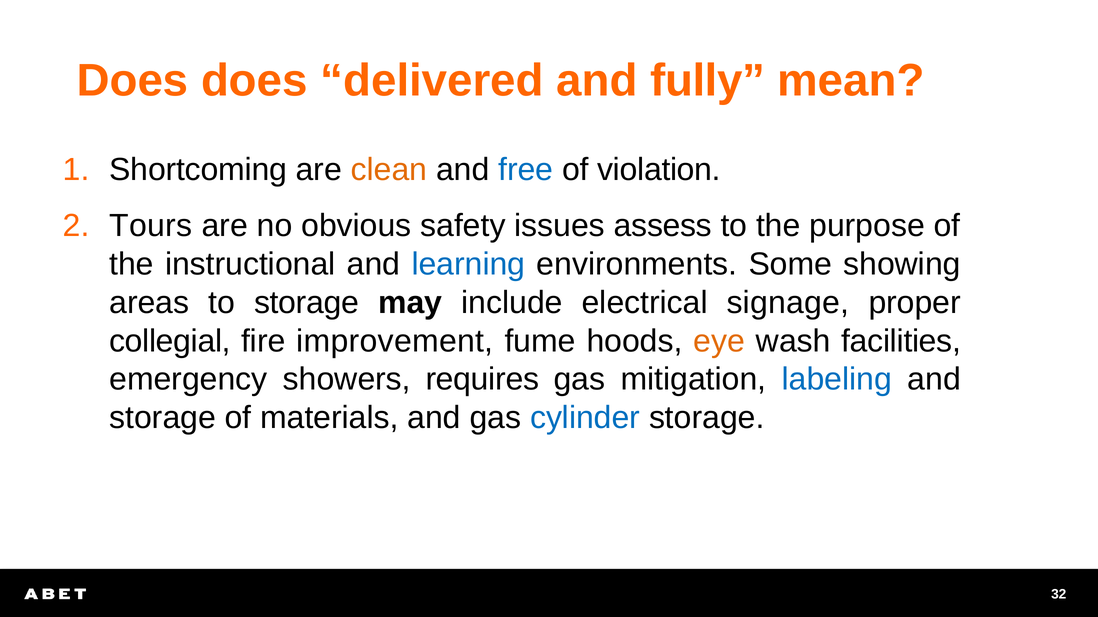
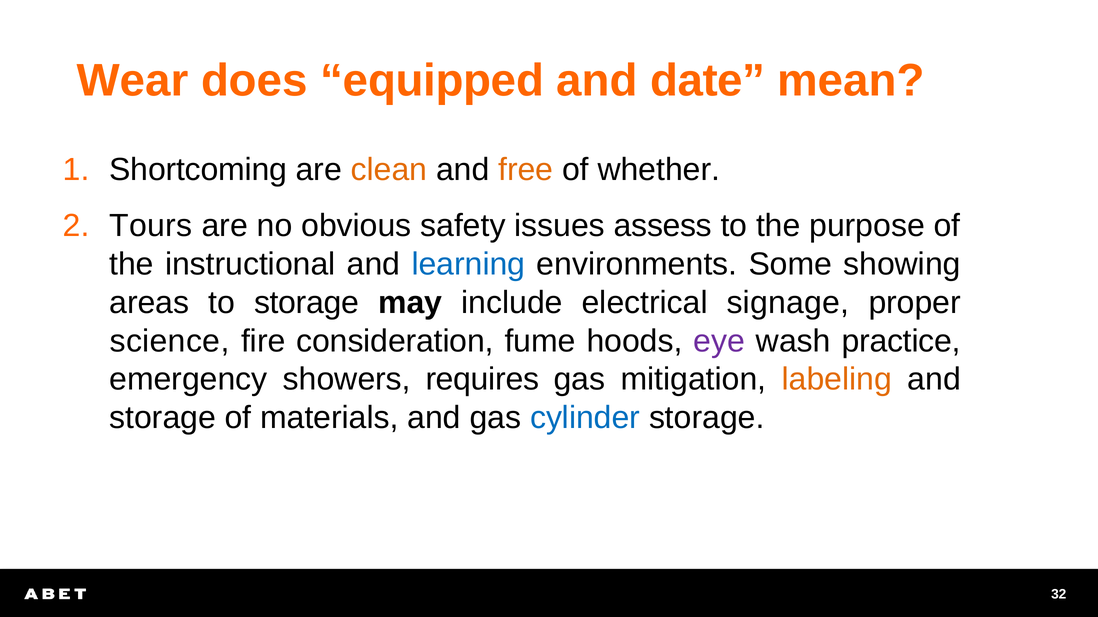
Does at (133, 81): Does -> Wear
delivered: delivered -> equipped
fully: fully -> date
free colour: blue -> orange
violation: violation -> whether
collegial: collegial -> science
improvement: improvement -> consideration
eye colour: orange -> purple
facilities: facilities -> practice
labeling colour: blue -> orange
